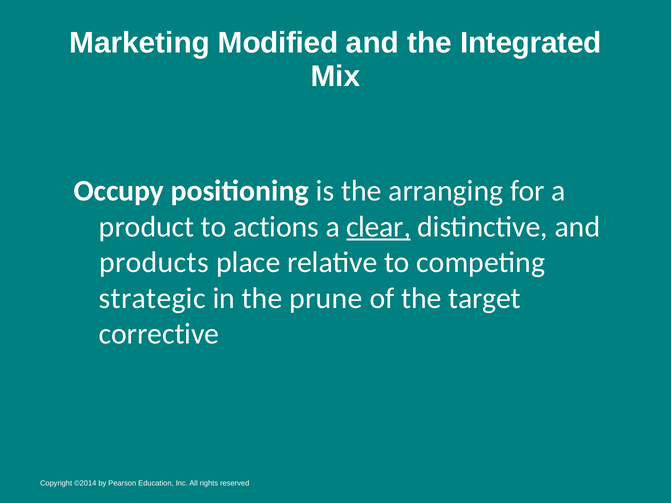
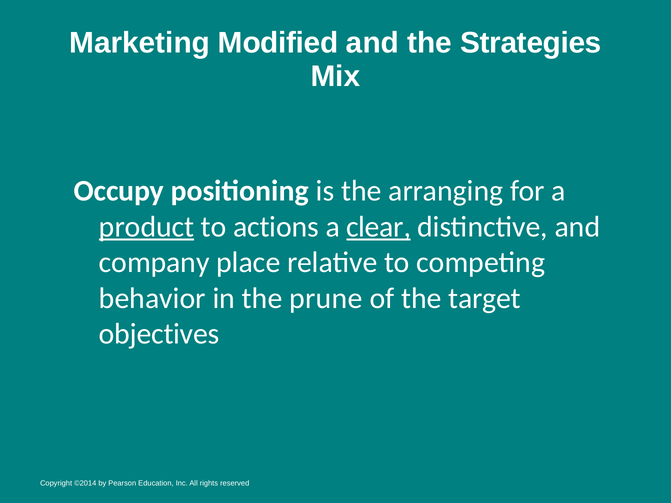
Integrated: Integrated -> Strategies
product underline: none -> present
products: products -> company
strategic: strategic -> behavior
corrective: corrective -> objectives
